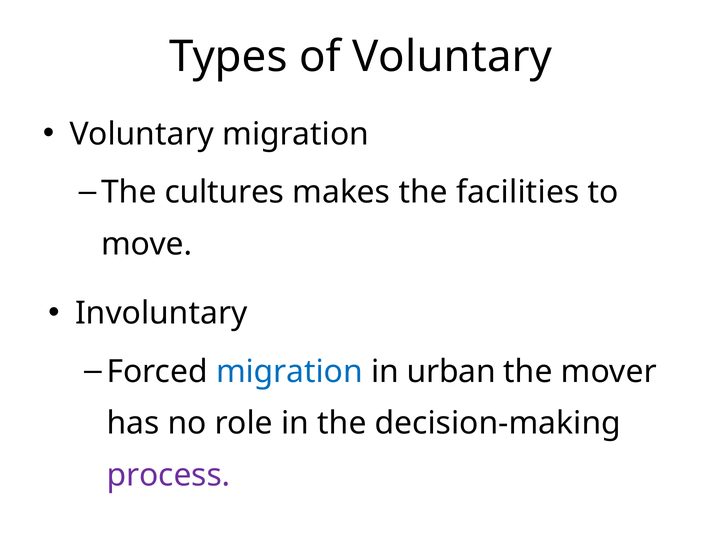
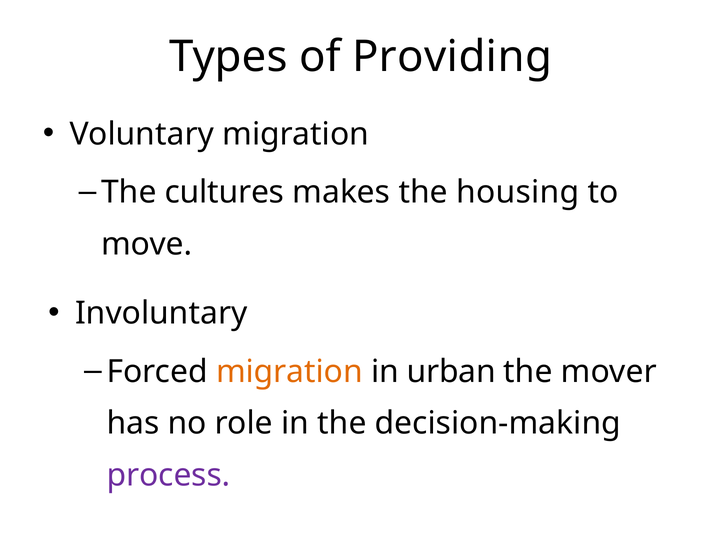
of Voluntary: Voluntary -> Providing
facilities: facilities -> housing
migration at (289, 371) colour: blue -> orange
